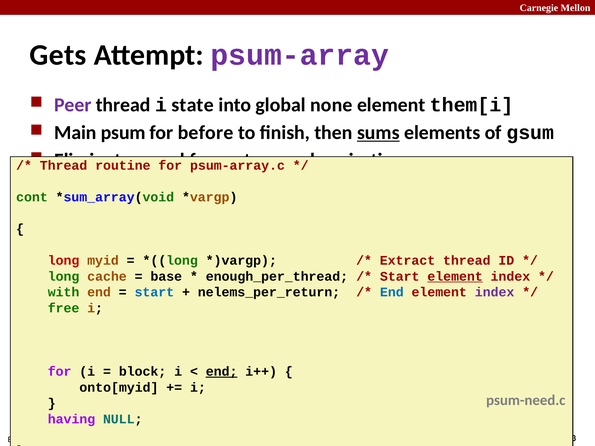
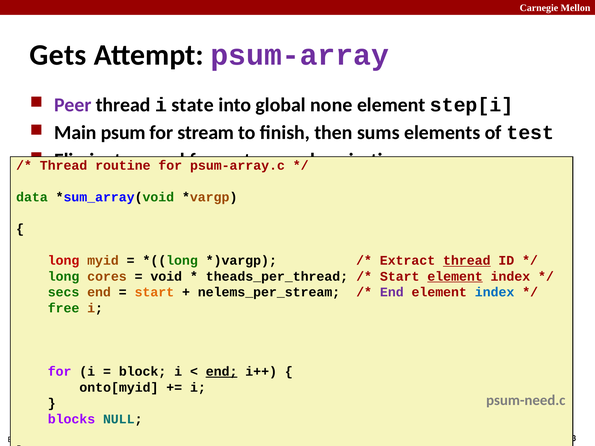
them[i: them[i -> step[i
before: before -> stream
sums underline: present -> none
gsum: gsum -> test
cont: cont -> data
thread at (467, 261) underline: none -> present
cache: cache -> cores
base: base -> void
enough_per_thread: enough_per_thread -> theads_per_thread
with: with -> secs
start at (154, 292) colour: blue -> orange
nelems_per_return: nelems_per_return -> nelems_per_stream
End at (392, 292) colour: blue -> purple
index at (495, 292) colour: purple -> blue
having: having -> blocks
